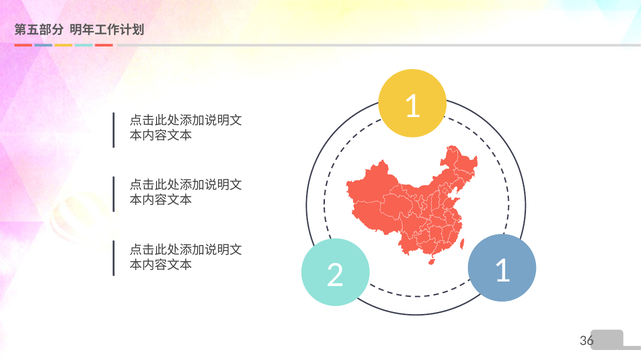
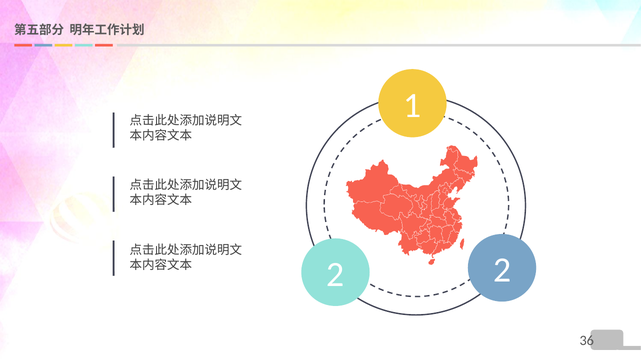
2 1: 1 -> 2
